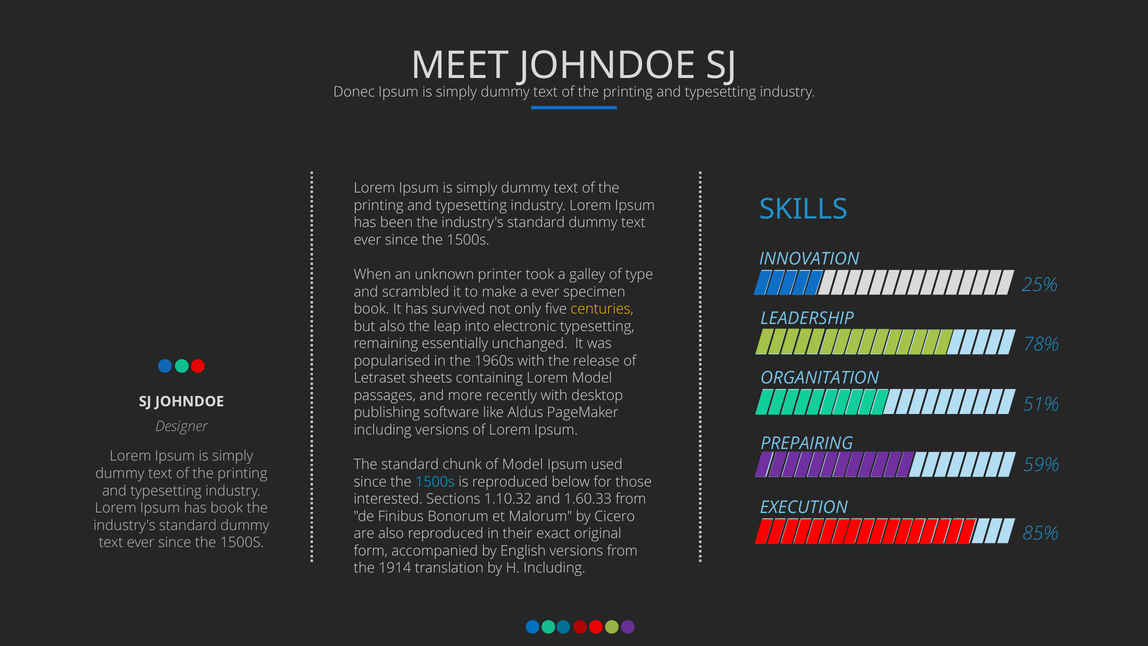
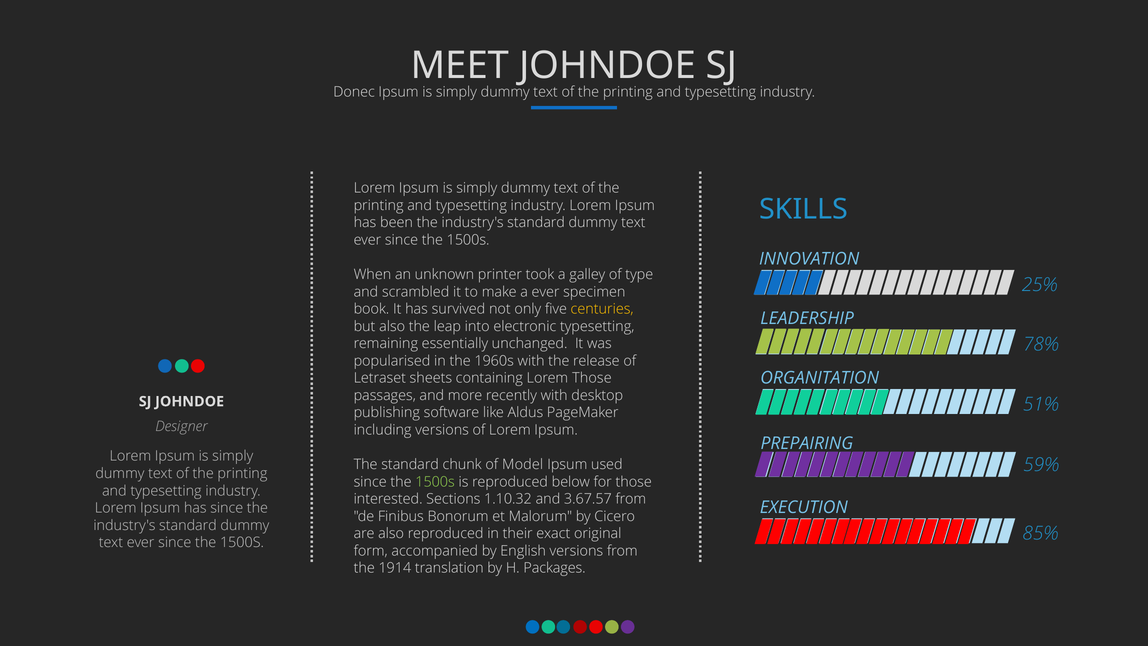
Lorem Model: Model -> Those
1500s at (435, 482) colour: light blue -> light green
1.60.33: 1.60.33 -> 3.67.57
has book: book -> since
H Including: Including -> Packages
